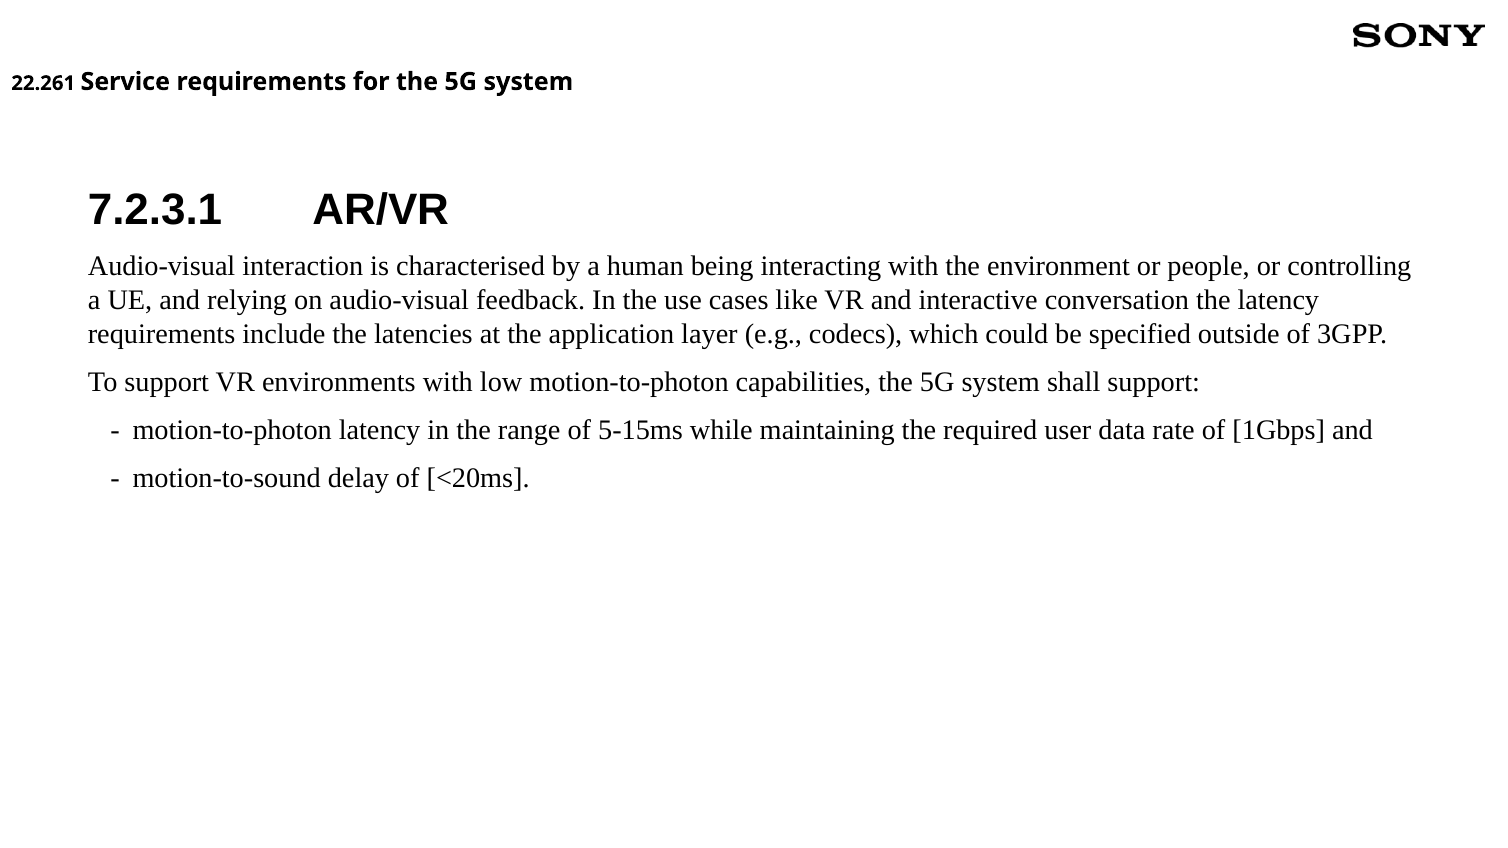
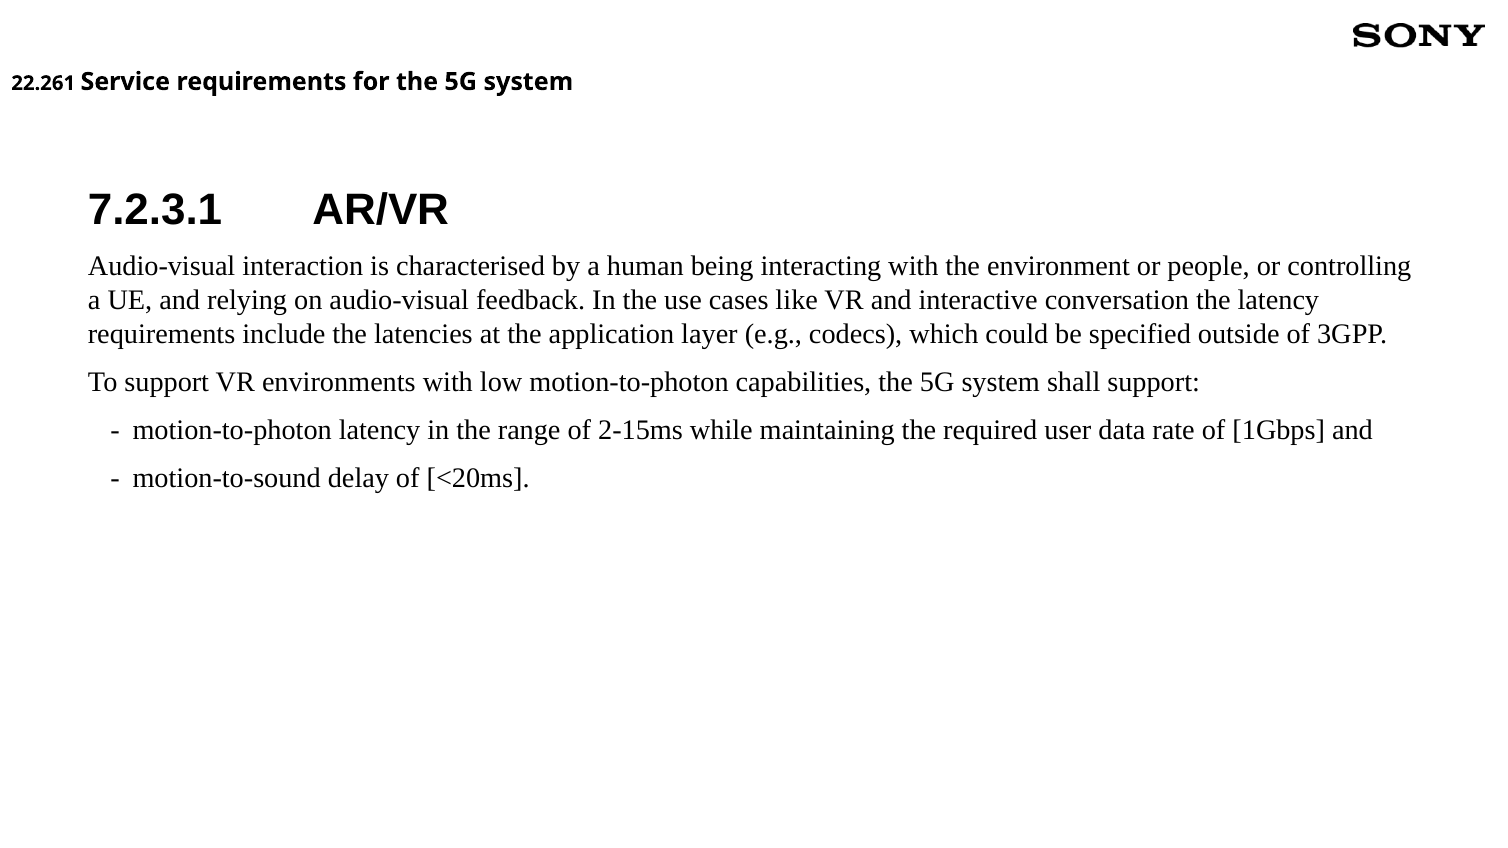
5-15ms: 5-15ms -> 2-15ms
